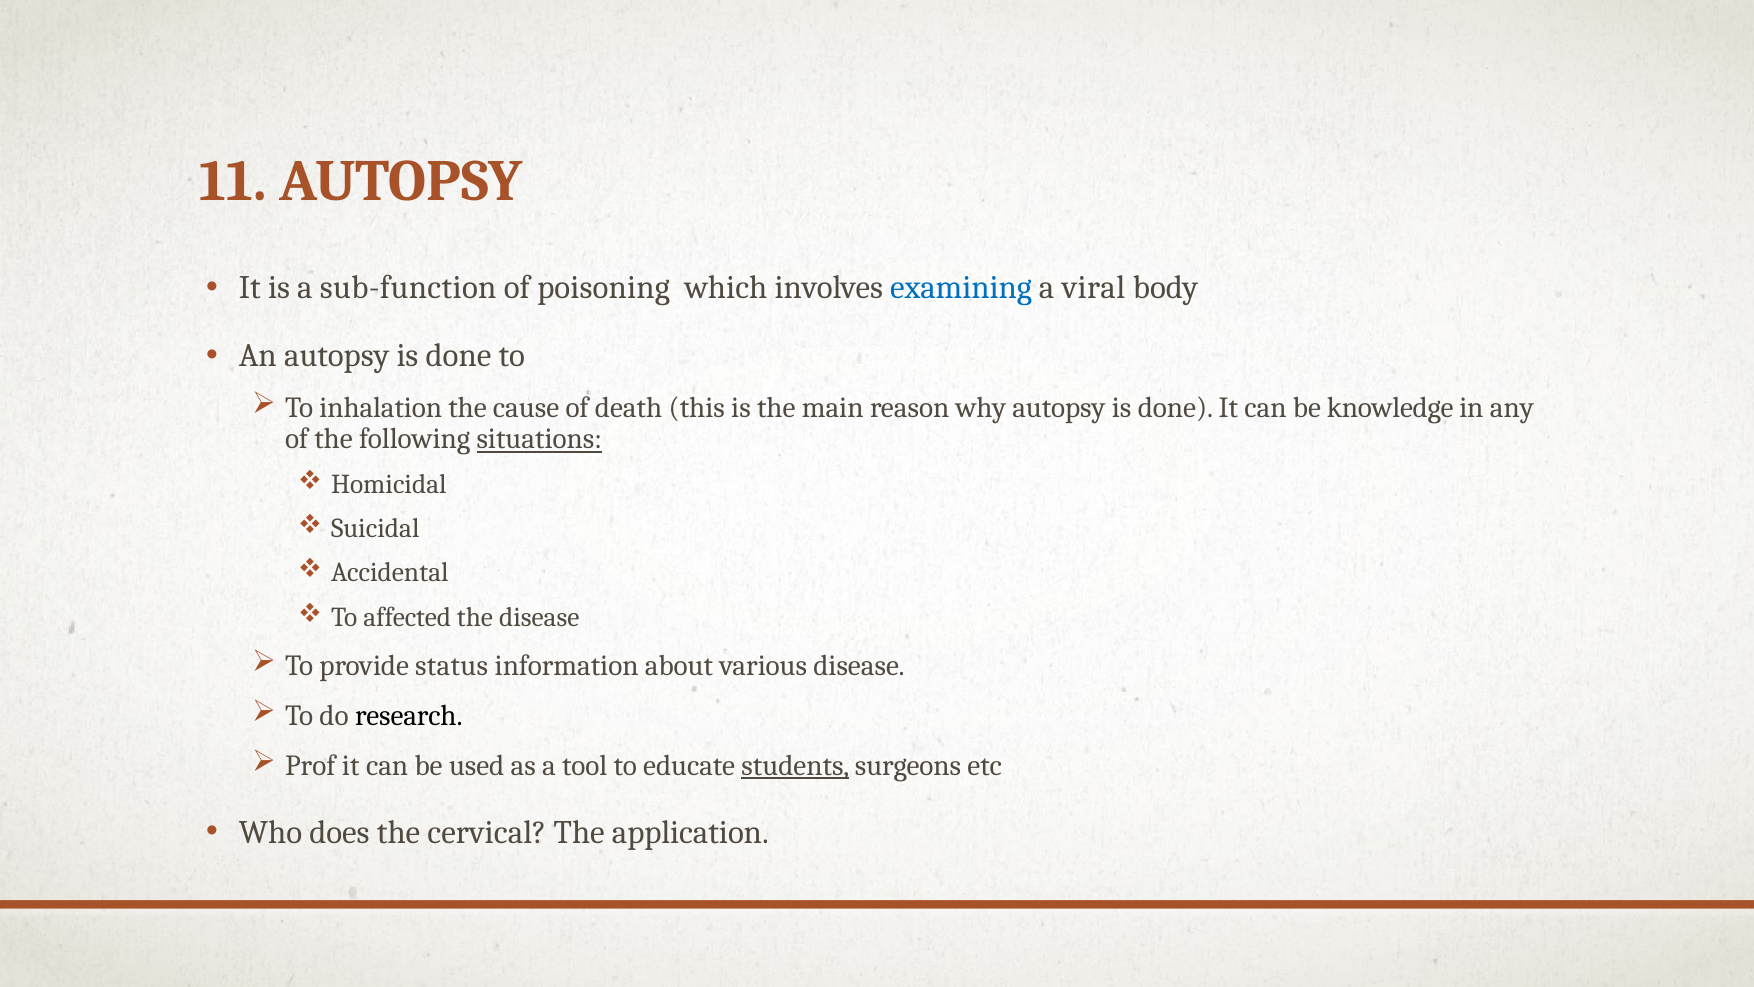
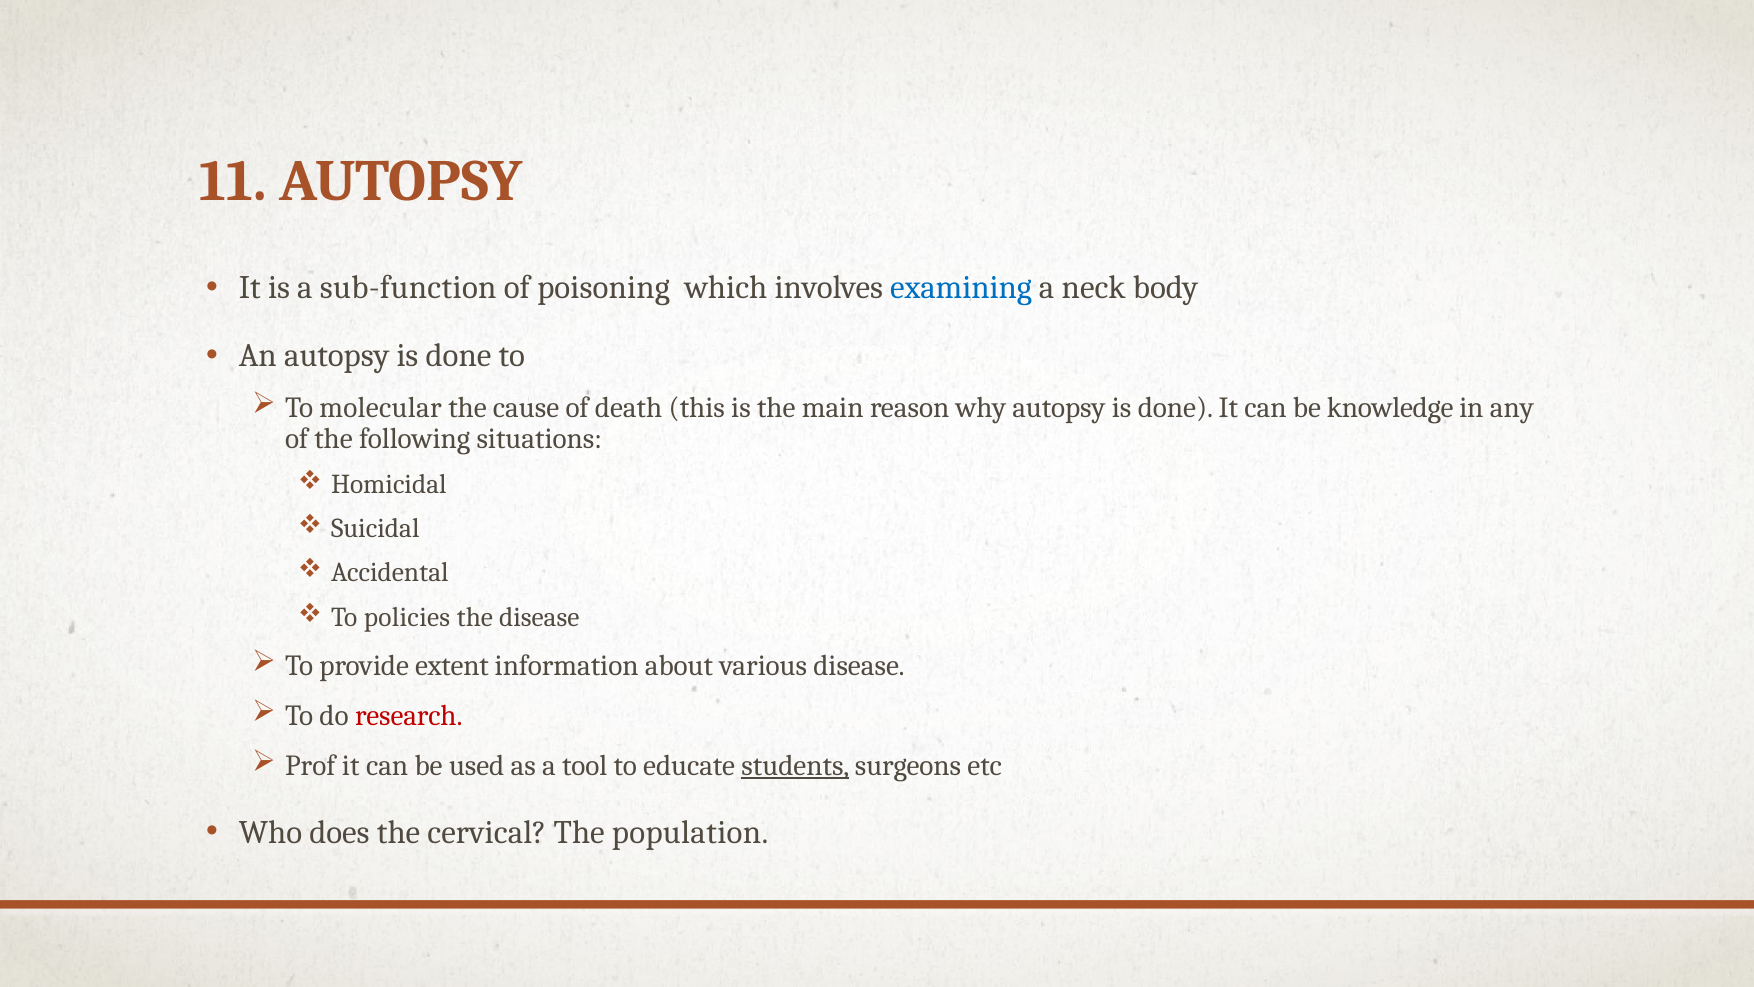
viral: viral -> neck
inhalation: inhalation -> molecular
situations underline: present -> none
affected: affected -> policies
status: status -> extent
research colour: black -> red
application: application -> population
